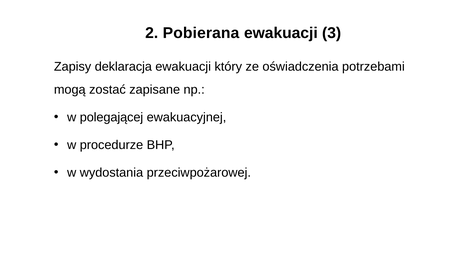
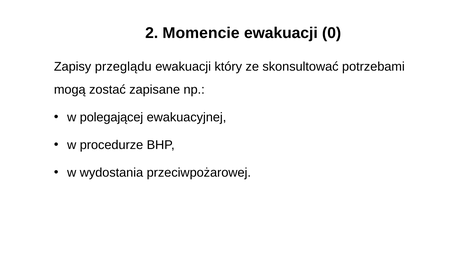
Pobierana: Pobierana -> Momencie
3: 3 -> 0
deklaracja: deklaracja -> przeglądu
oświadczenia: oświadczenia -> skonsultować
